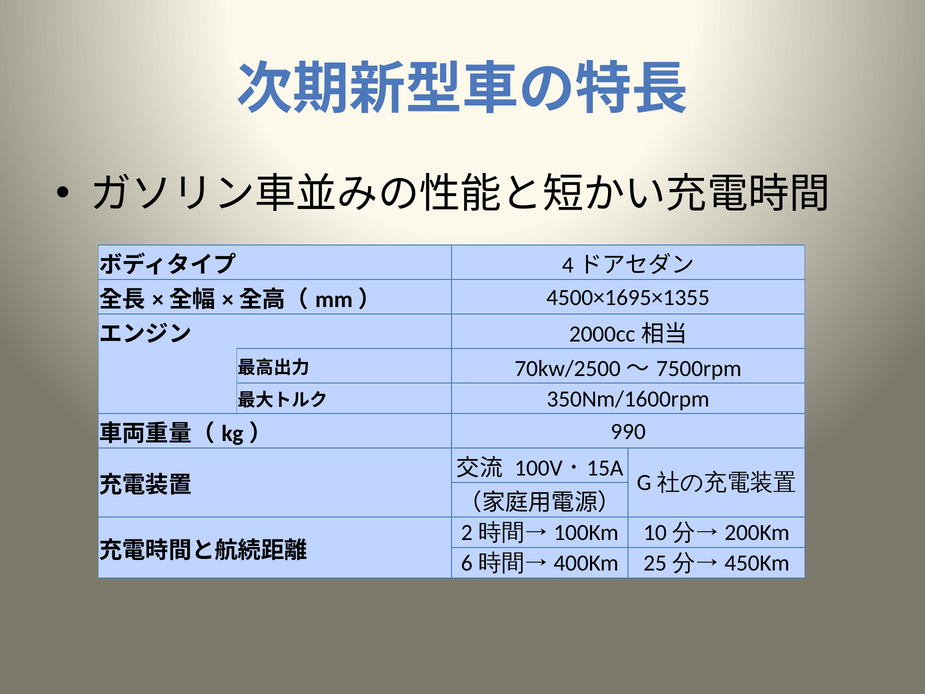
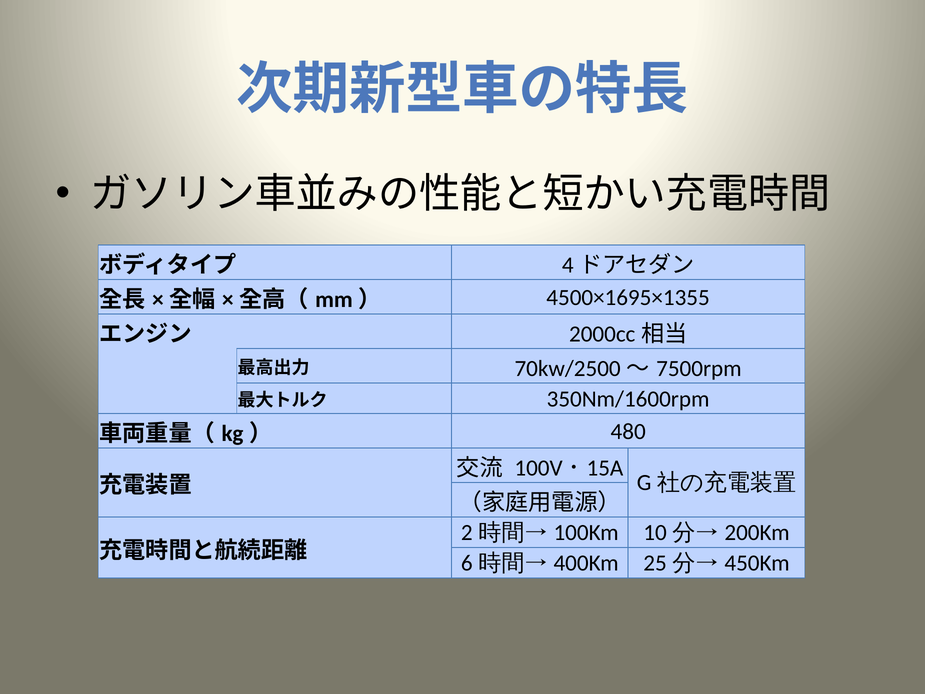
990: 990 -> 480
